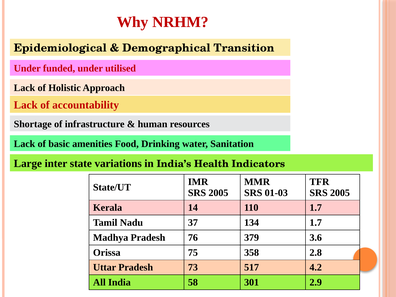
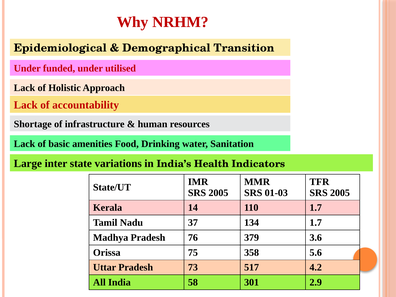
2.8: 2.8 -> 5.6
